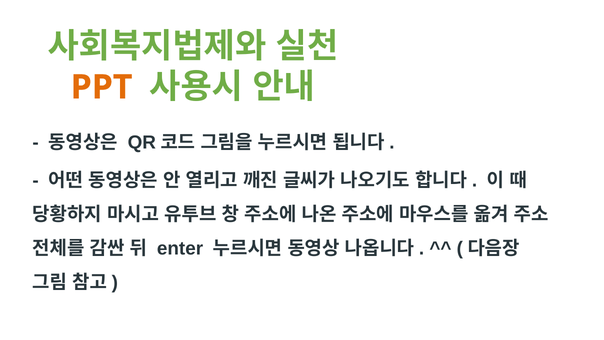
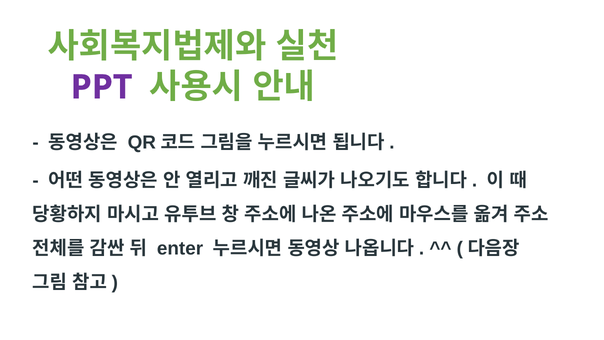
PPT colour: orange -> purple
